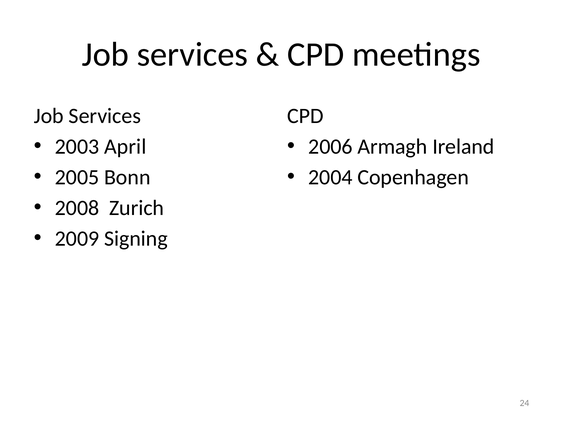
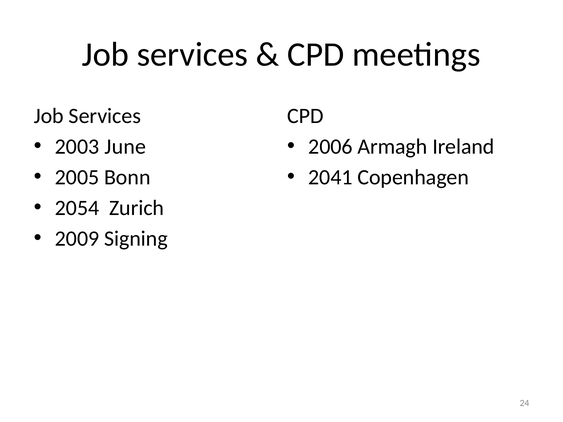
April: April -> June
2004: 2004 -> 2041
2008: 2008 -> 2054
